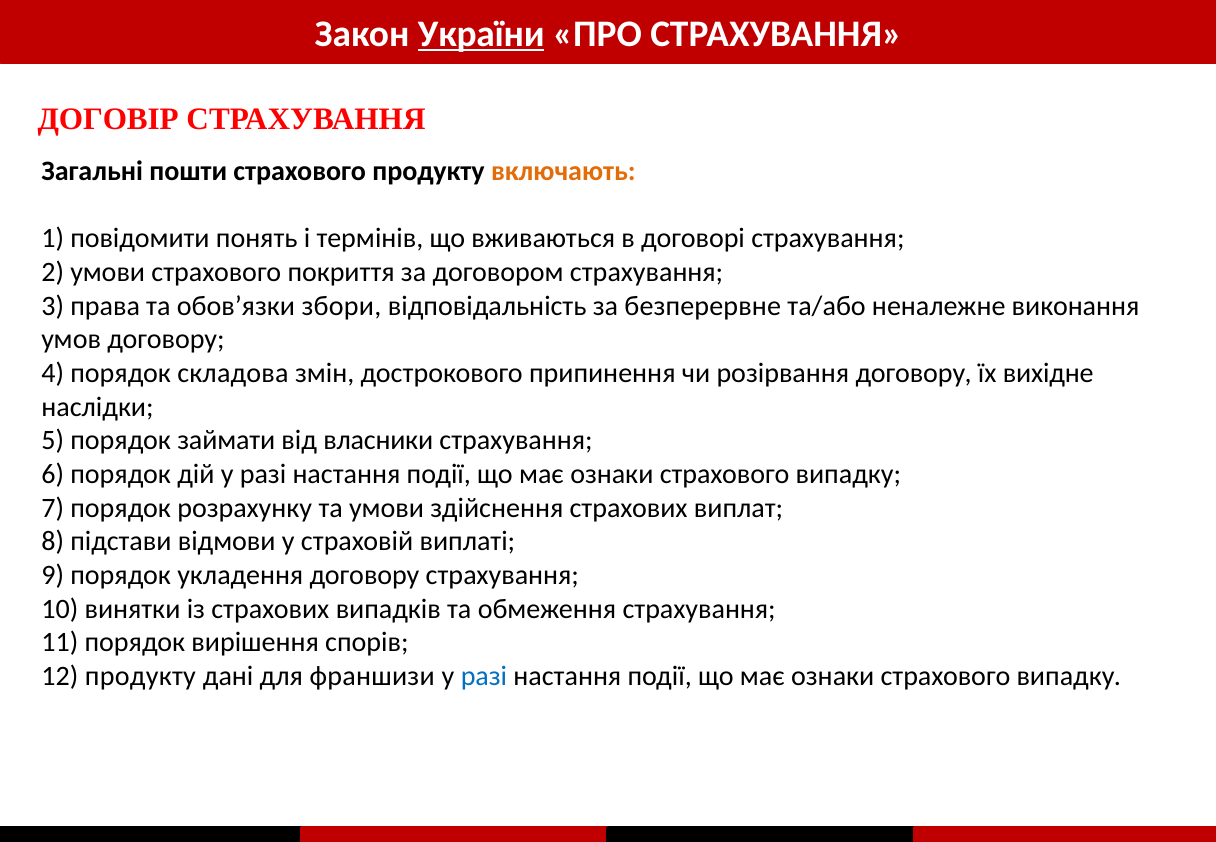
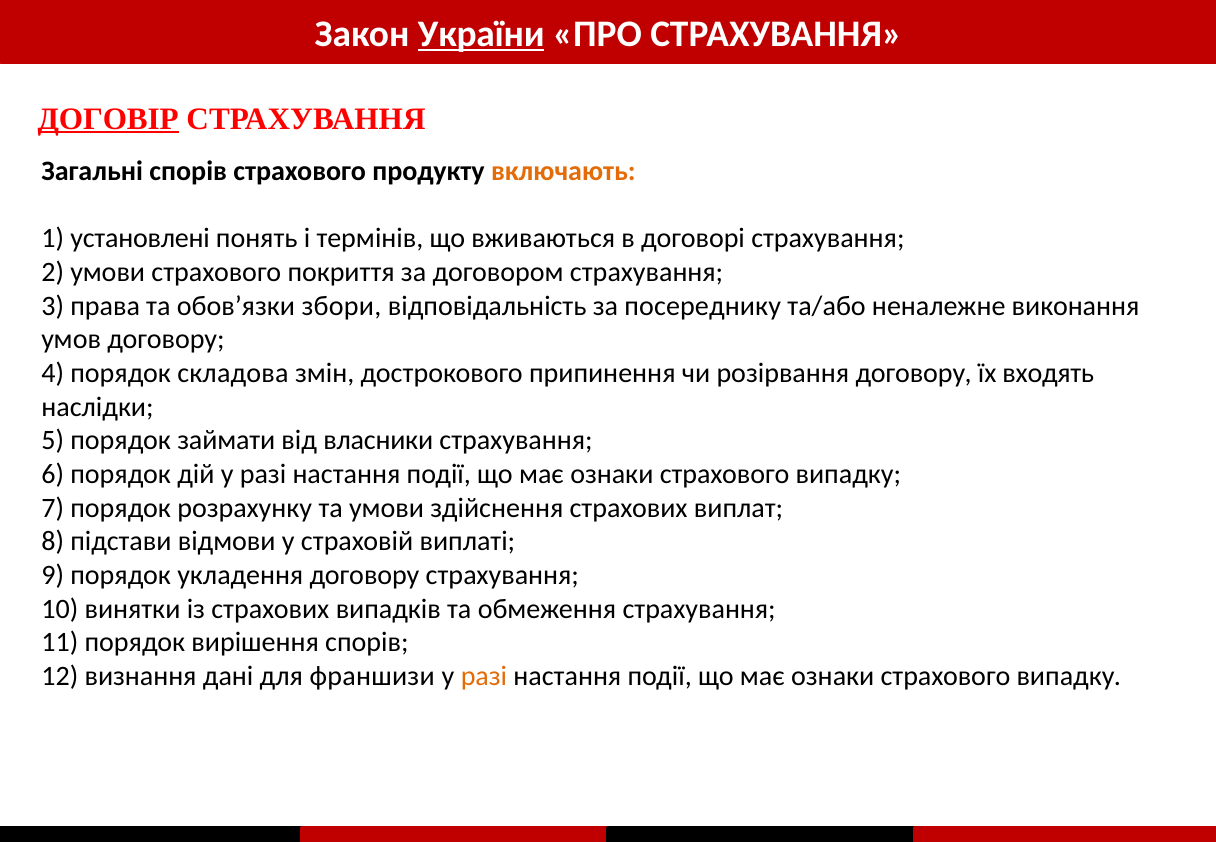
ДОГОВІР underline: none -> present
Загальні пошти: пошти -> спорів
повідомити: повідомити -> установлені
безперервне: безперервне -> посереднику
вихідне: вихідне -> входять
12 продукту: продукту -> визнання
разі at (484, 676) colour: blue -> orange
